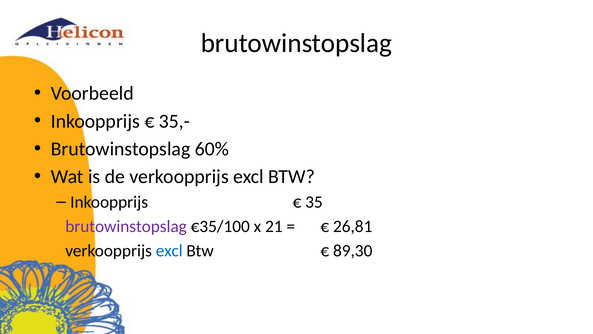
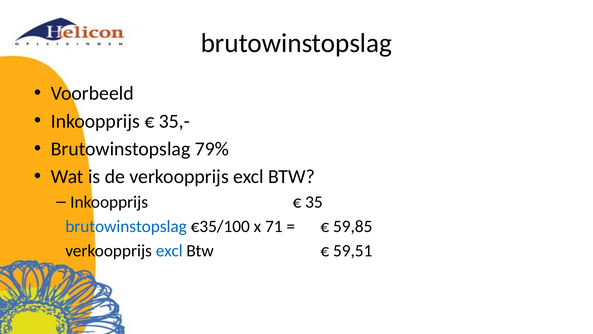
60%: 60% -> 79%
brutowinstopslag at (126, 226) colour: purple -> blue
21: 21 -> 71
26,81: 26,81 -> 59,85
89,30: 89,30 -> 59,51
